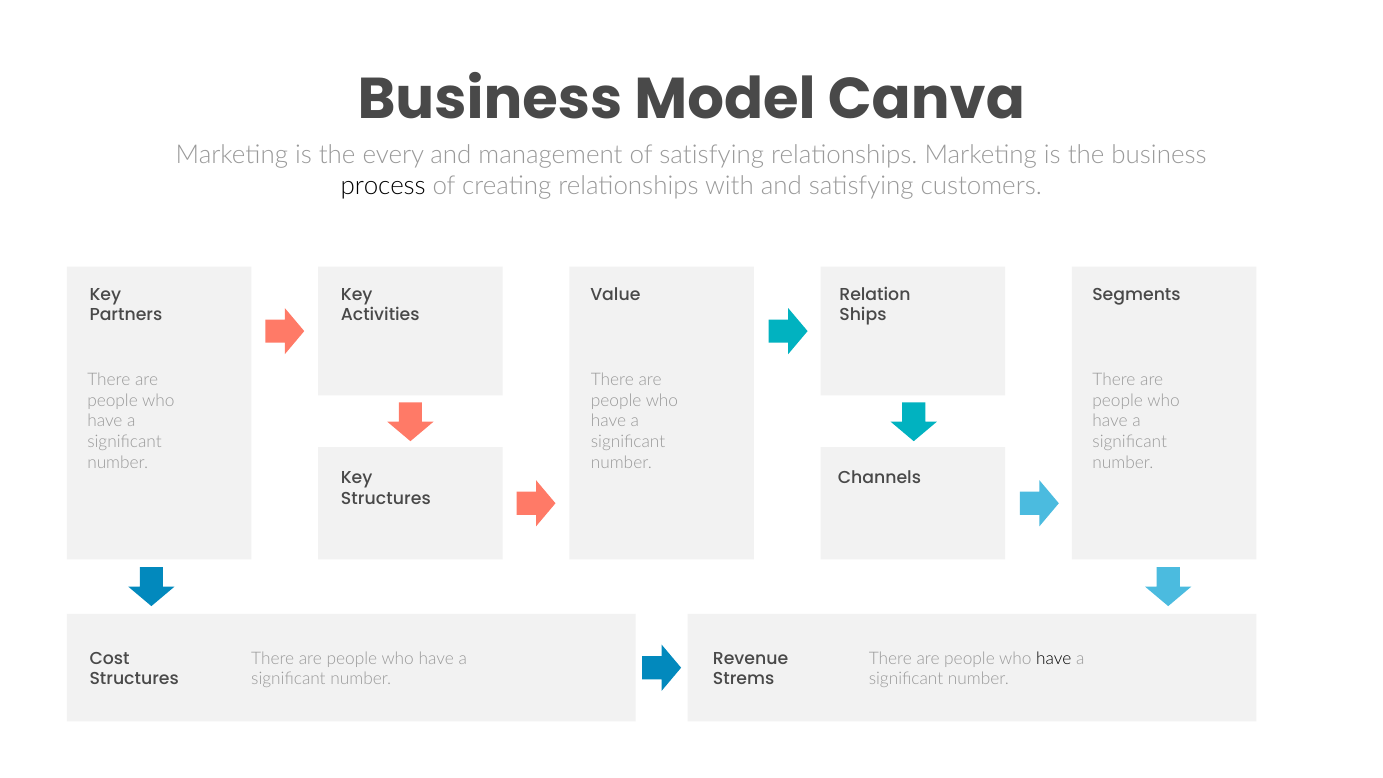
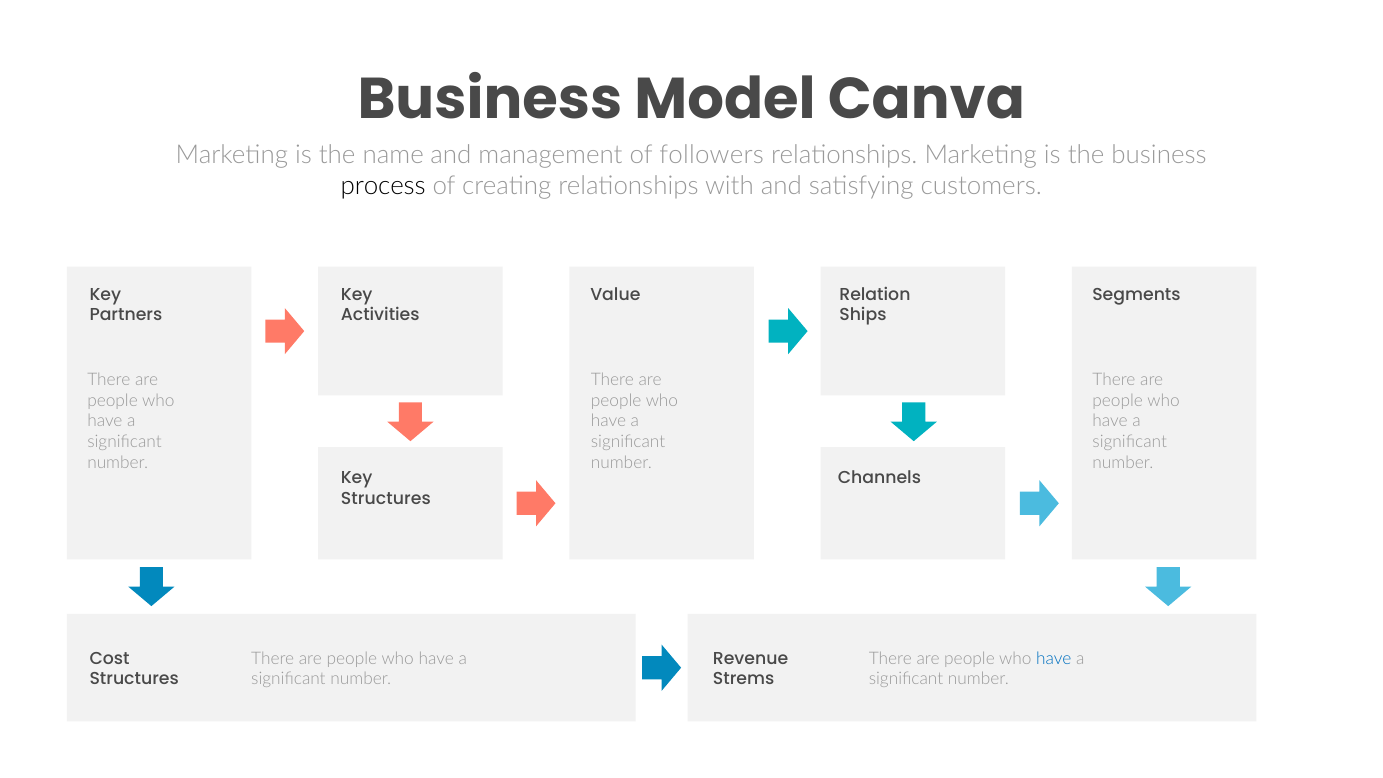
every: every -> name
of satisfying: satisfying -> followers
have at (1054, 658) colour: black -> blue
